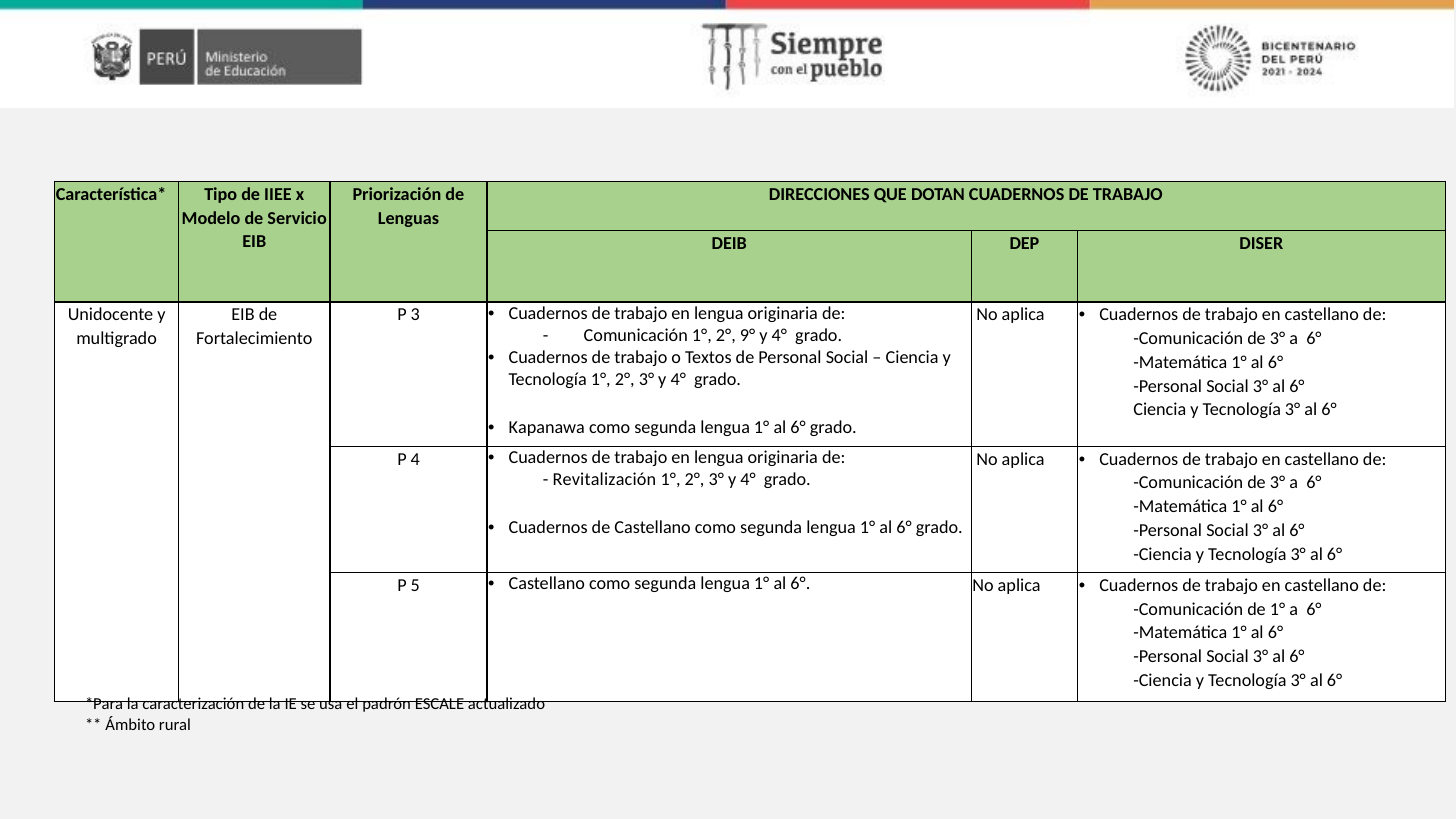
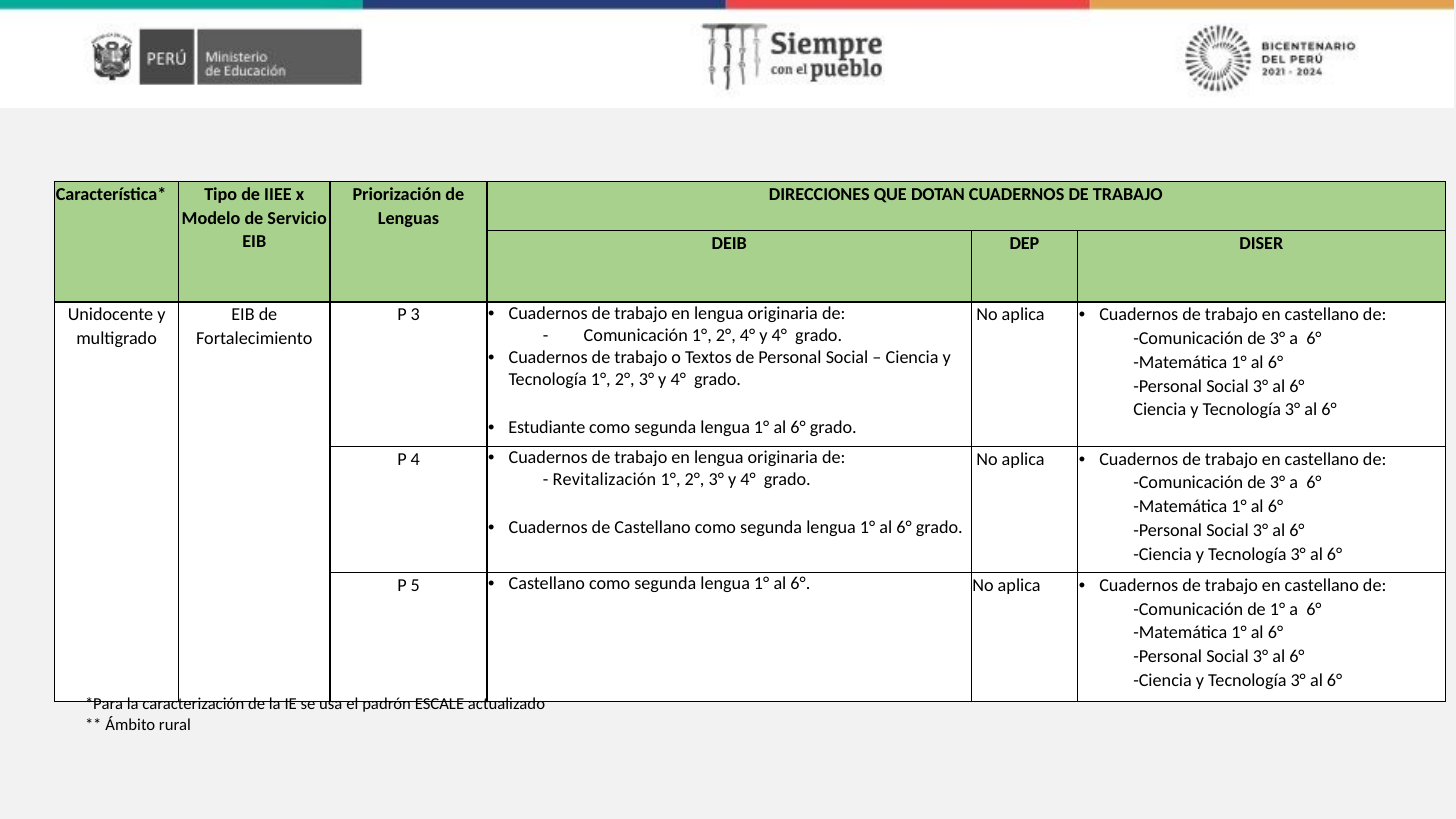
2° 9°: 9° -> 4°
Kapanawa: Kapanawa -> Estudiante
